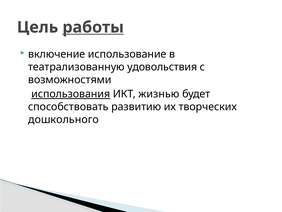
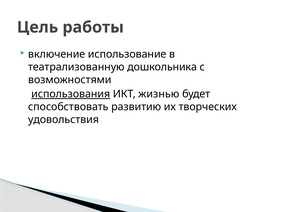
работы underline: present -> none
удовольствия: удовольствия -> дошкольника
дошкольного: дошкольного -> удовольствия
